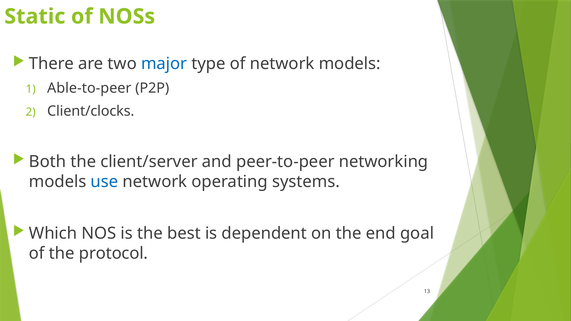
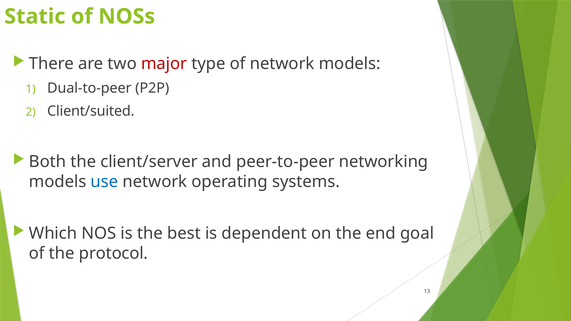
major colour: blue -> red
Able-to-peer: Able-to-peer -> Dual-to-peer
Client/clocks: Client/clocks -> Client/suited
